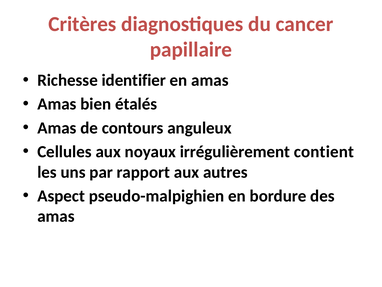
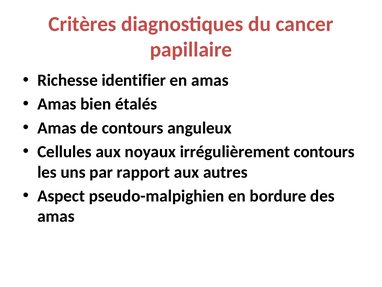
irrégulièrement contient: contient -> contours
